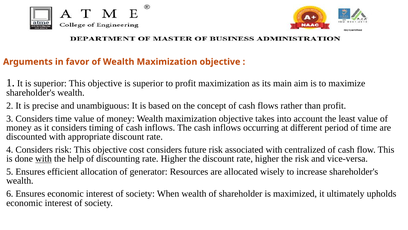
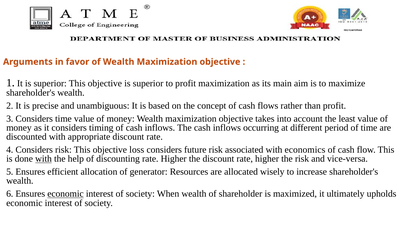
cost: cost -> loss
centralized: centralized -> economics
economic at (66, 193) underline: none -> present
